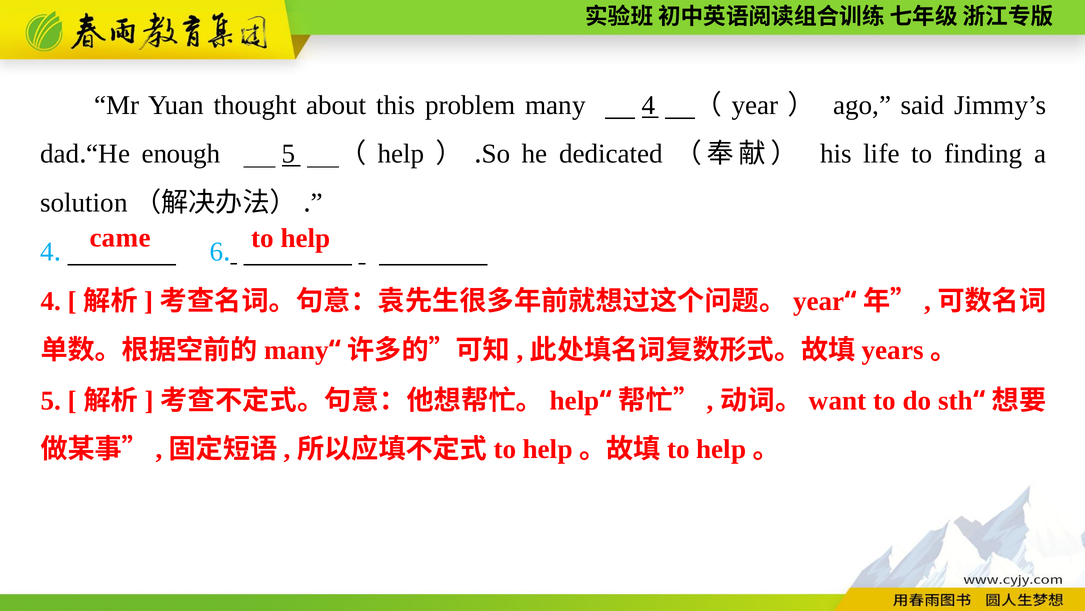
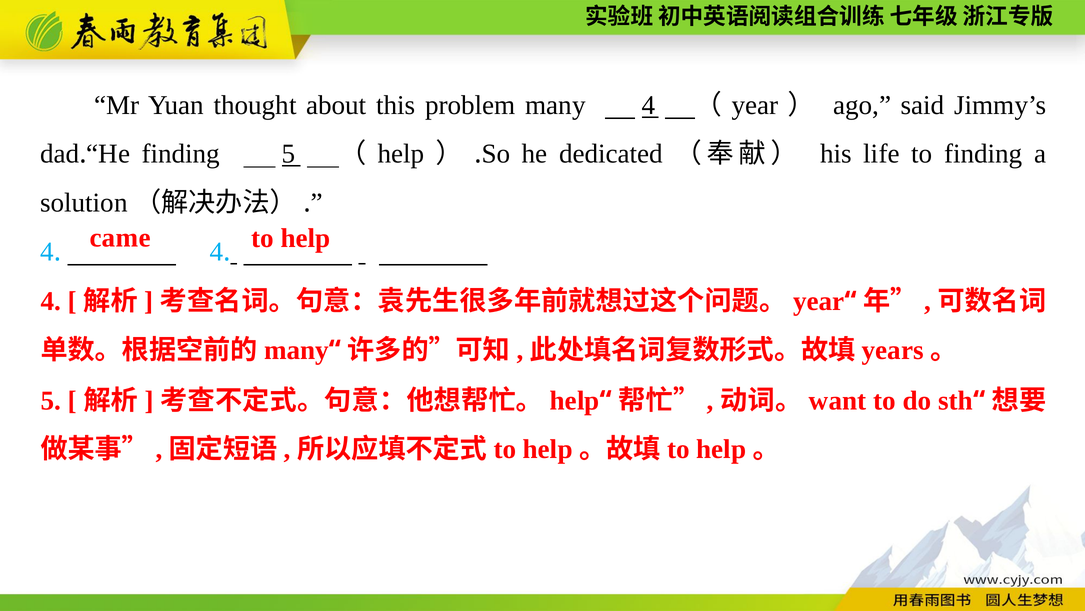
He enough: enough -> finding
6 at (216, 251): 6 -> 4
